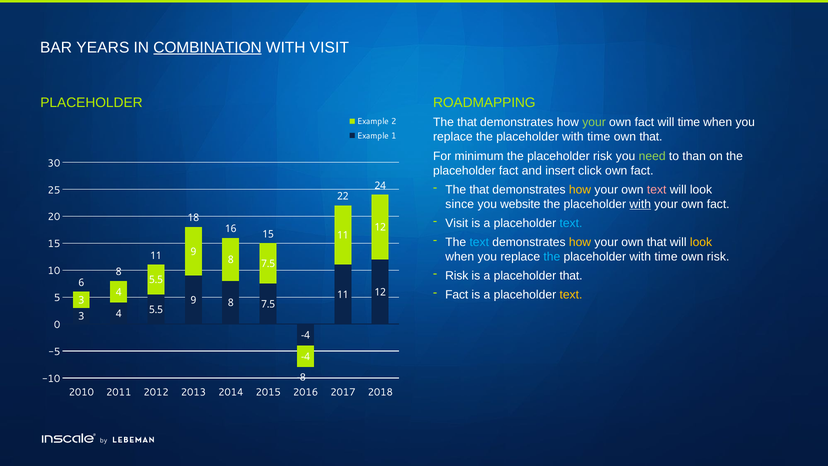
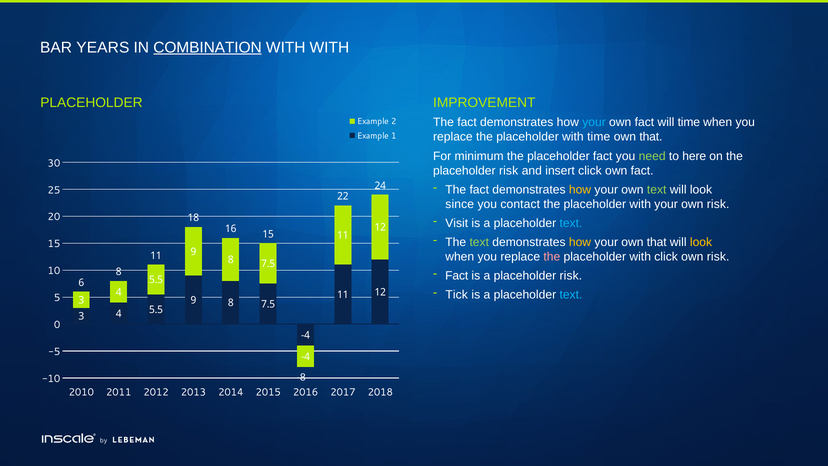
WITH VISIT: VISIT -> WITH
ROADMAPPING: ROADMAPPING -> IMPROVEMENT
that at (467, 122): that -> fact
your at (594, 122) colour: light green -> light blue
placeholder risk: risk -> fact
than: than -> here
fact at (509, 171): fact -> risk
that at (479, 190): that -> fact
text at (657, 190) colour: pink -> light green
website: website -> contact
with at (640, 204) underline: present -> none
fact at (718, 204): fact -> risk
text at (479, 242) colour: light blue -> light green
the at (552, 257) colour: light blue -> pink
time at (666, 257): time -> click
Risk at (457, 276): Risk -> Fact
a placeholder that: that -> risk
Fact at (457, 295): Fact -> Tick
text at (571, 295) colour: yellow -> light blue
